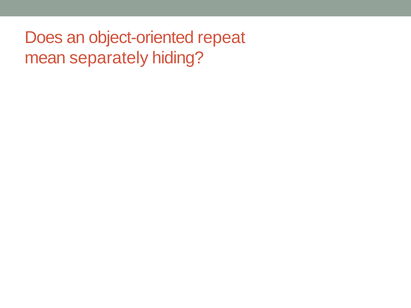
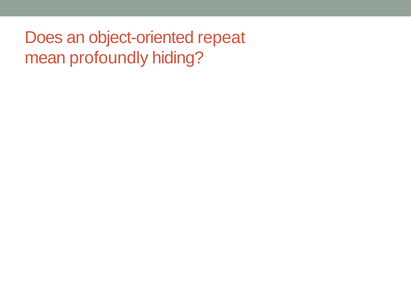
separately: separately -> profoundly
